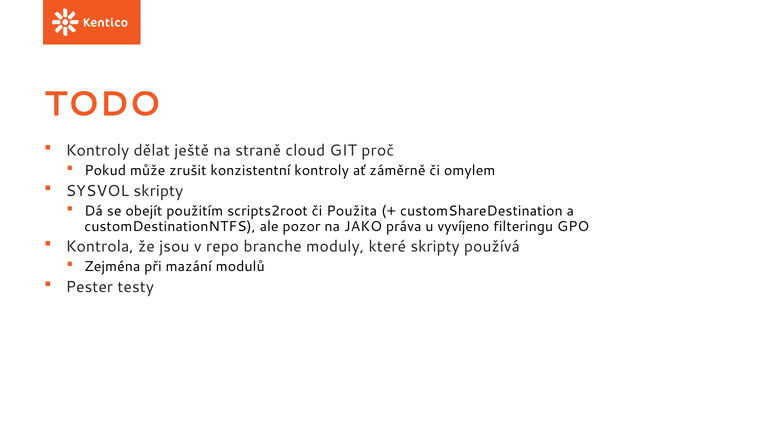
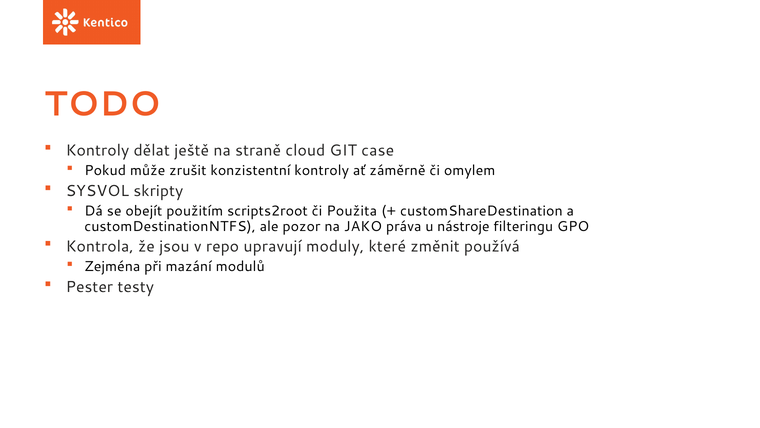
proč: proč -> case
vyvíjeno: vyvíjeno -> nástroje
branche: branche -> upravují
které skripty: skripty -> změnit
